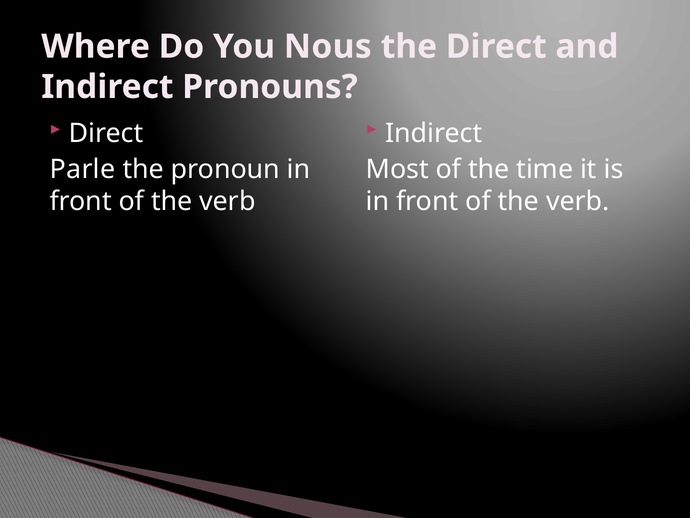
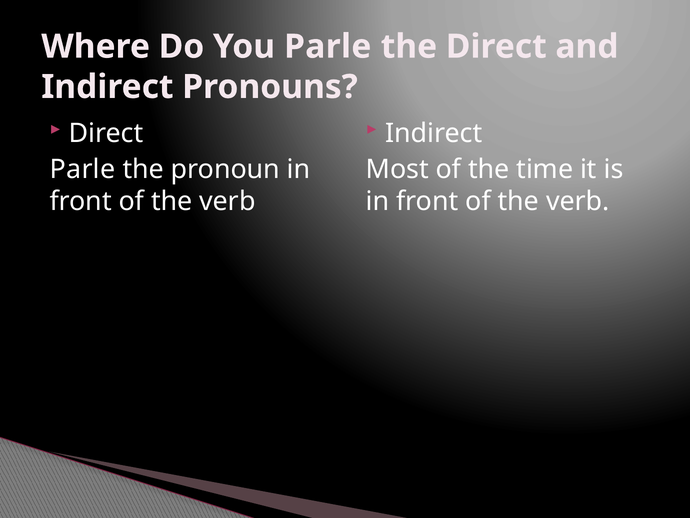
You Nous: Nous -> Parle
